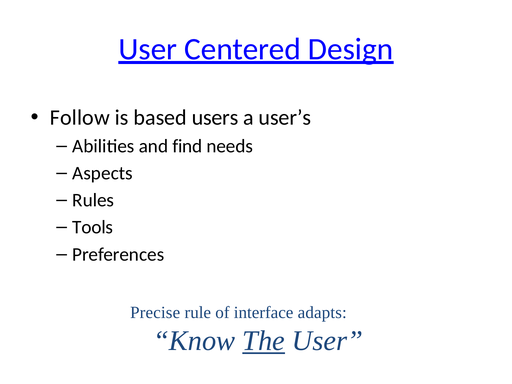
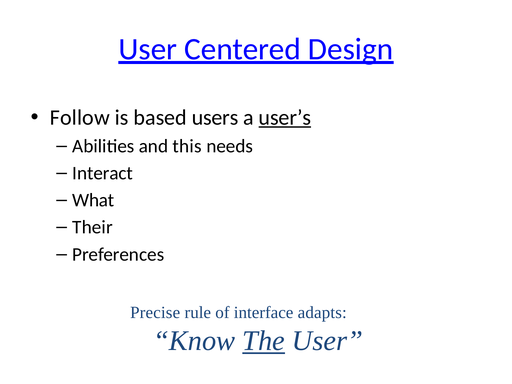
user’s underline: none -> present
find: find -> this
Aspects: Aspects -> Interact
Rules: Rules -> What
Tools: Tools -> Their
